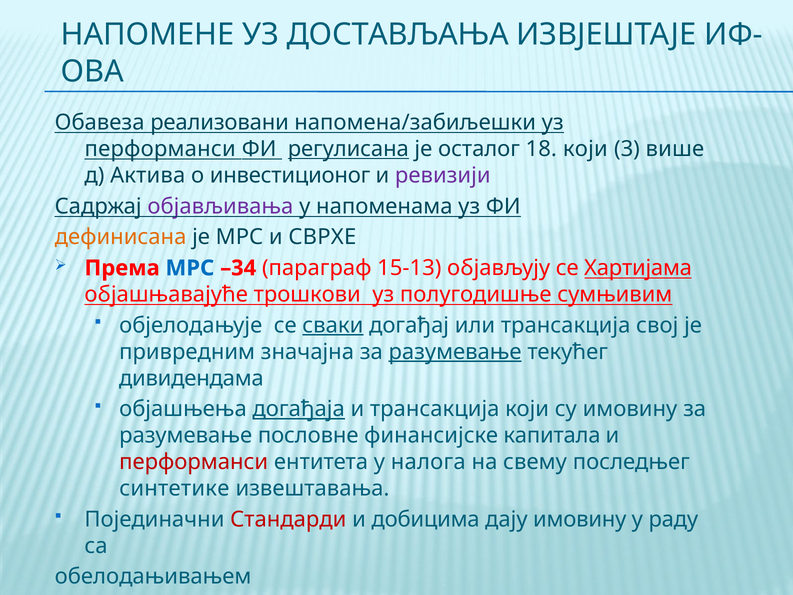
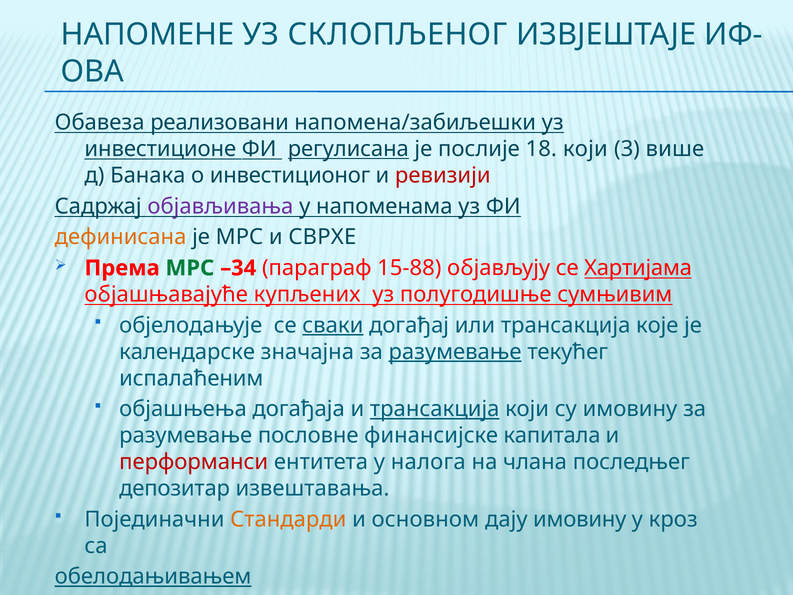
ДОСТАВЉАЊА: ДОСТАВЉАЊА -> СКЛОПЉЕНОГ
перформанси at (160, 149): перформанси -> инвестиционе
осталог: осталог -> послије
Актива: Актива -> Банака
ревизији colour: purple -> red
МРС at (190, 268) colour: blue -> green
15-13: 15-13 -> 15-88
трошкови: трошкови -> купљених
свој: свој -> које
привредним: привредним -> календарске
дивидендама: дивидендама -> испалаћеним
догађаја underline: present -> none
трансакција at (435, 409) underline: none -> present
свему: свему -> члана
синтетике: синтетике -> депозитар
Стандарди colour: red -> orange
добицима: добицима -> основном
раду: раду -> кроз
обелодањивањем underline: none -> present
